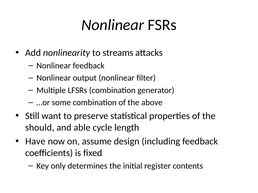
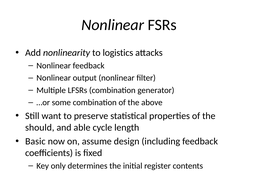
streams: streams -> logistics
Have: Have -> Basic
